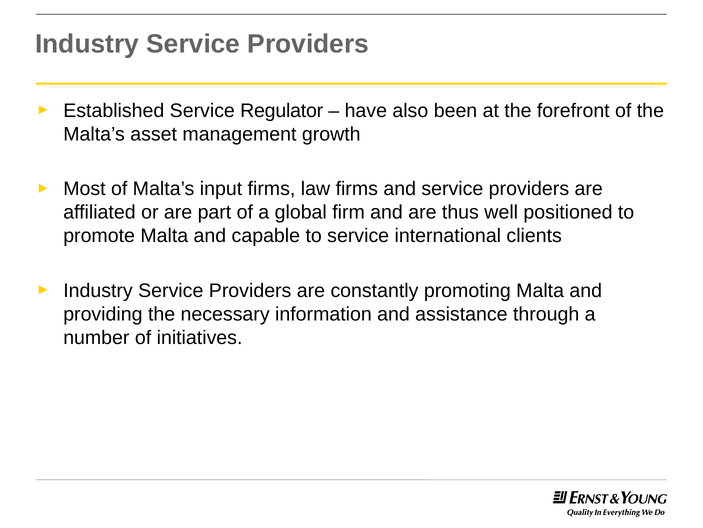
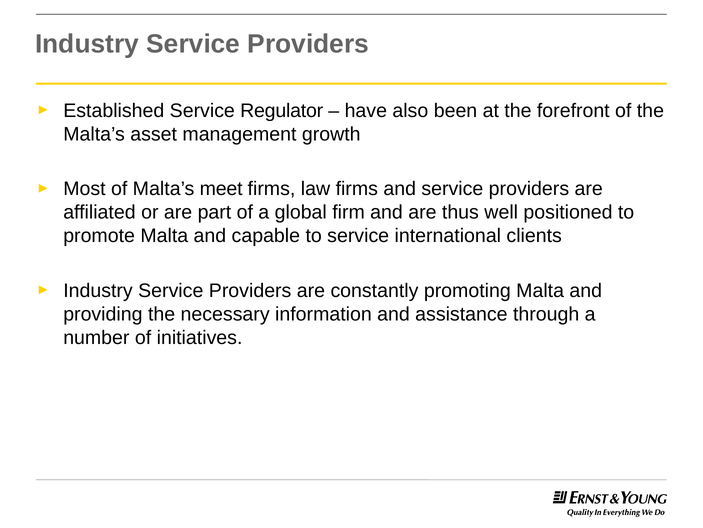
input: input -> meet
